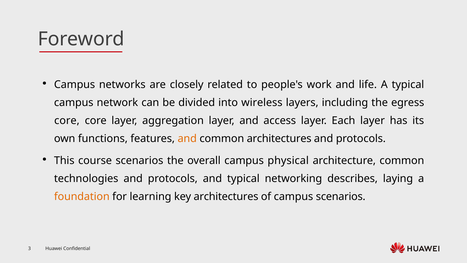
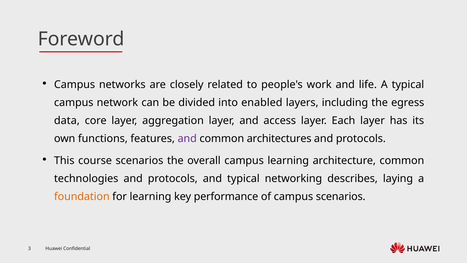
wireless: wireless -> enabled
core at (67, 121): core -> data
and at (187, 139) colour: orange -> purple
campus physical: physical -> learning
key architectures: architectures -> performance
